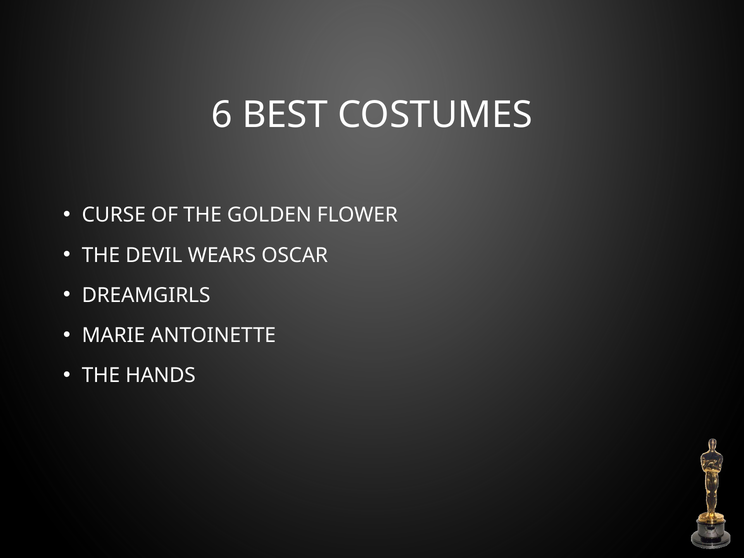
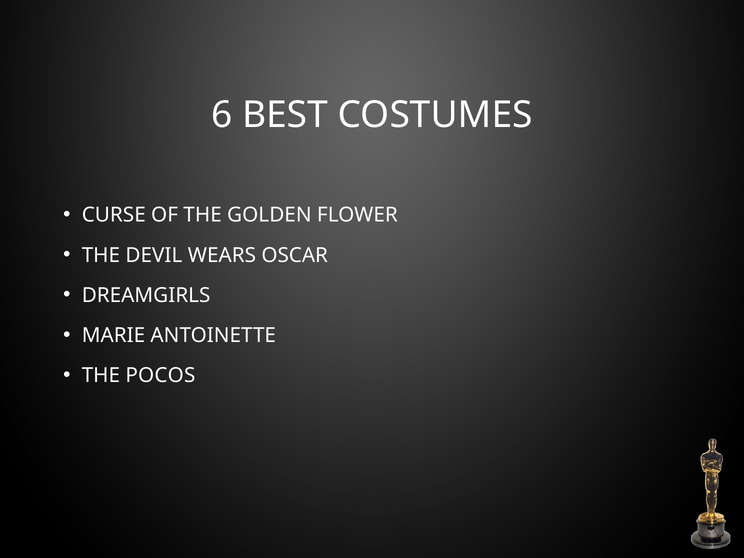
HANDS: HANDS -> POCOS
